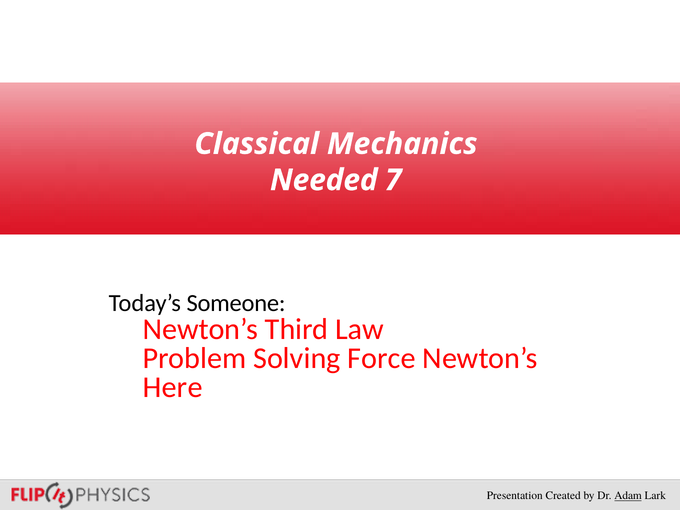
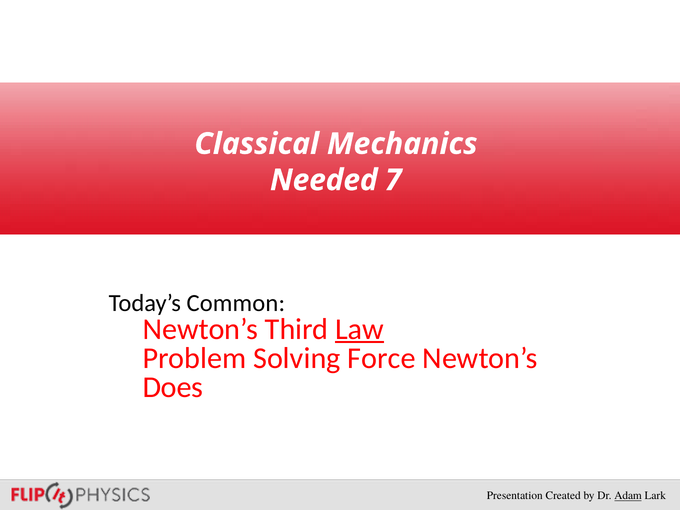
Someone: Someone -> Common
Law underline: none -> present
Here: Here -> Does
